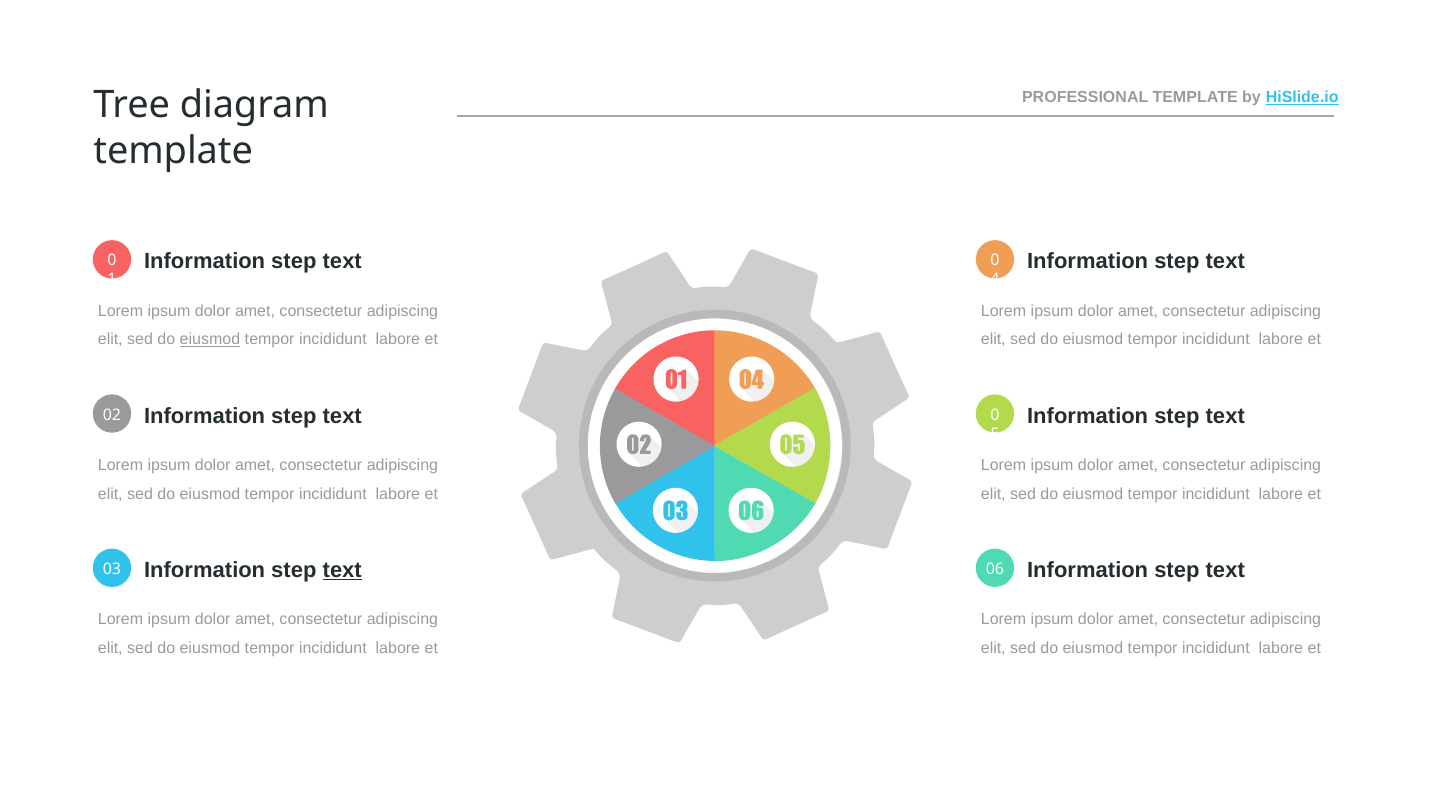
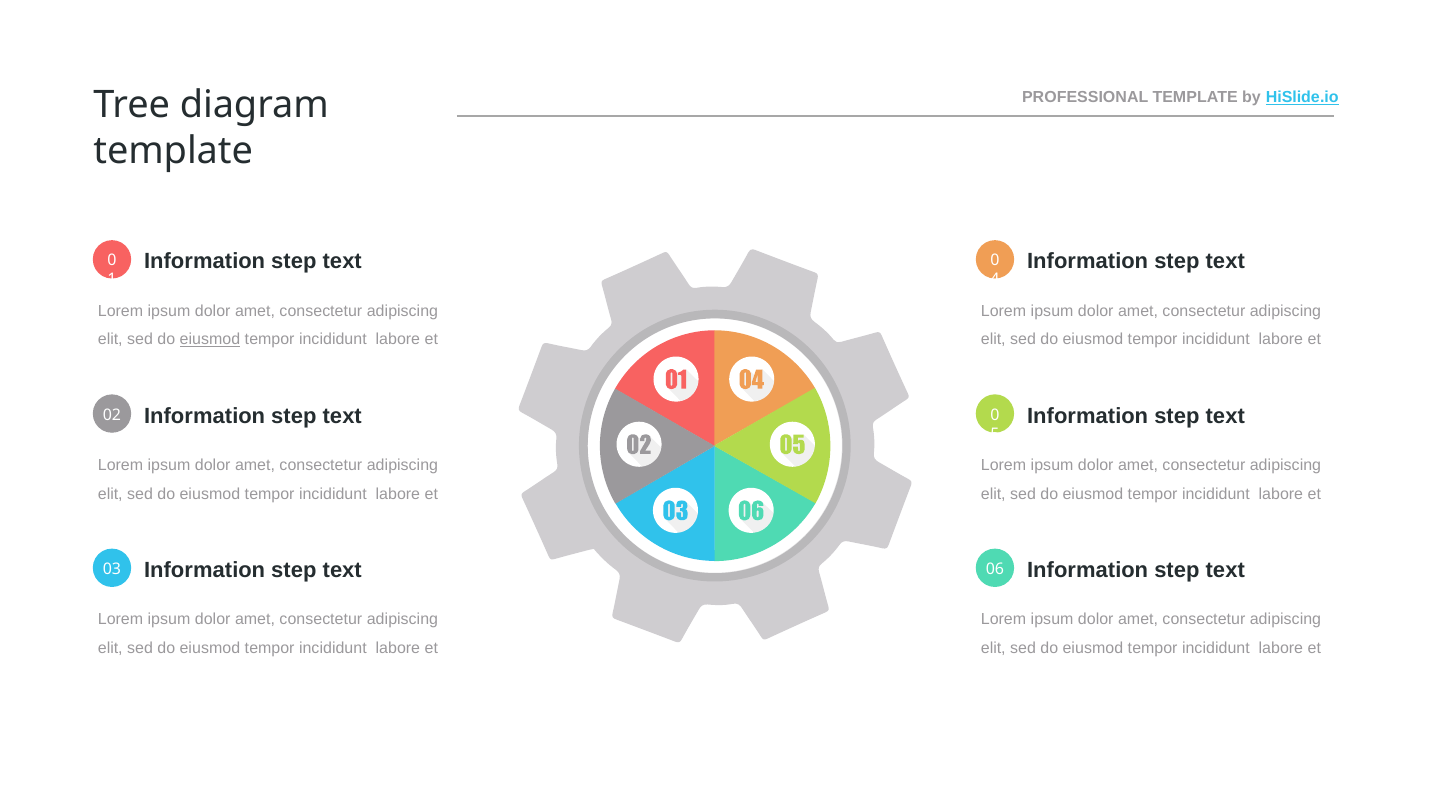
text at (342, 570) underline: present -> none
